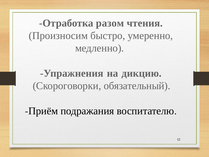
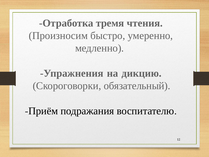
разом: разом -> тремя
